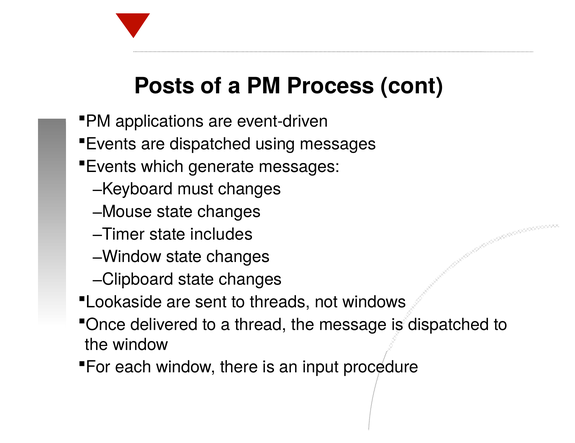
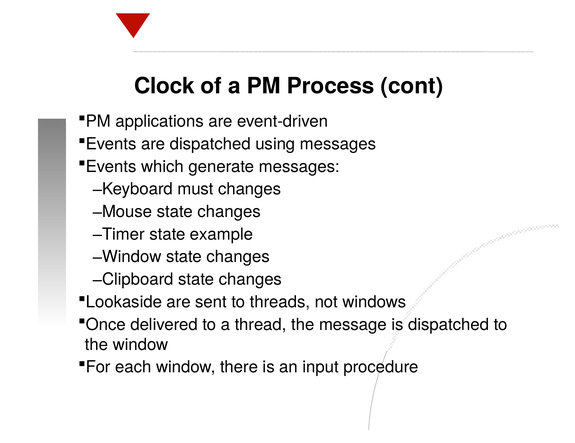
Posts: Posts -> Clock
includes: includes -> example
